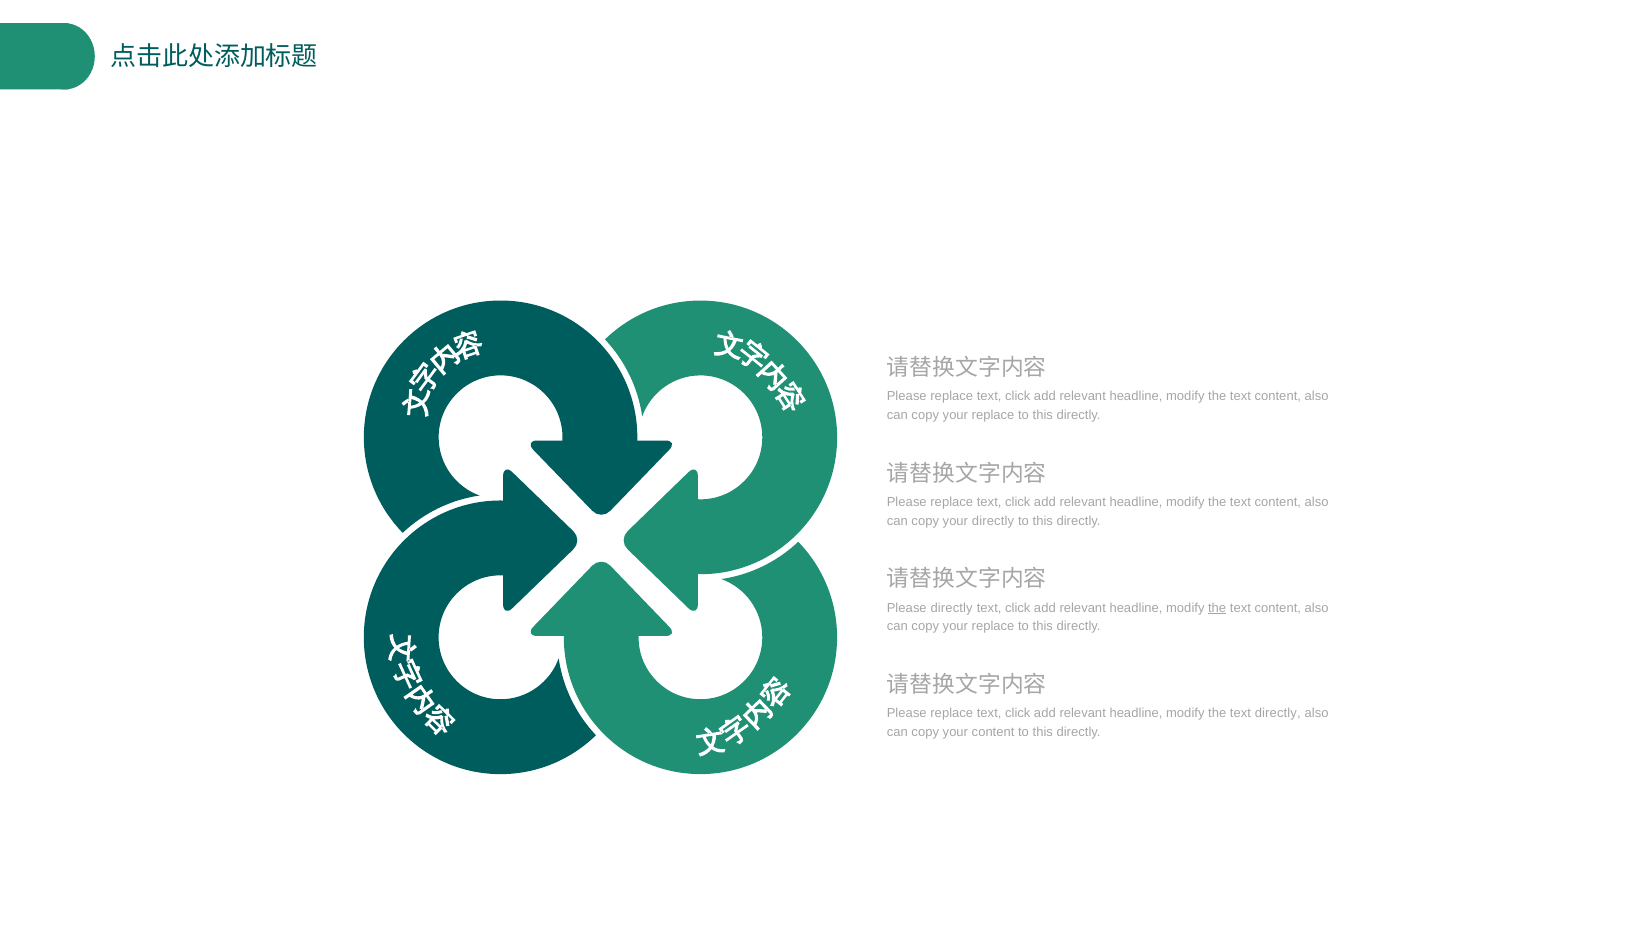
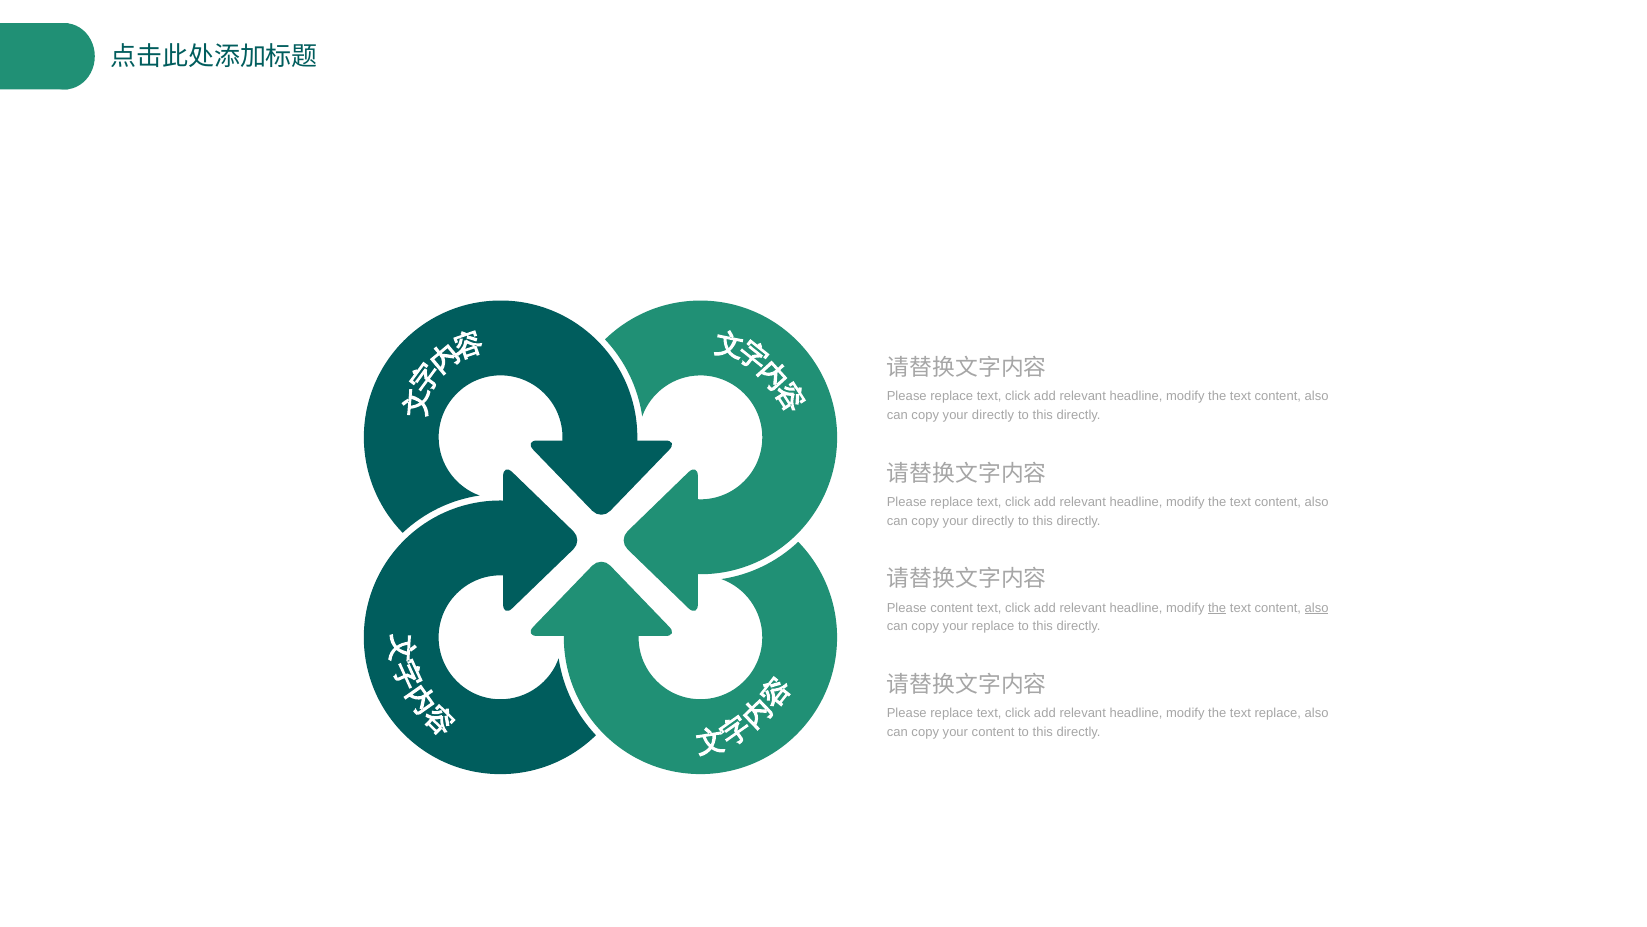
replace at (993, 415): replace -> directly
Please directly: directly -> content
also at (1317, 607) underline: none -> present
text directly: directly -> replace
